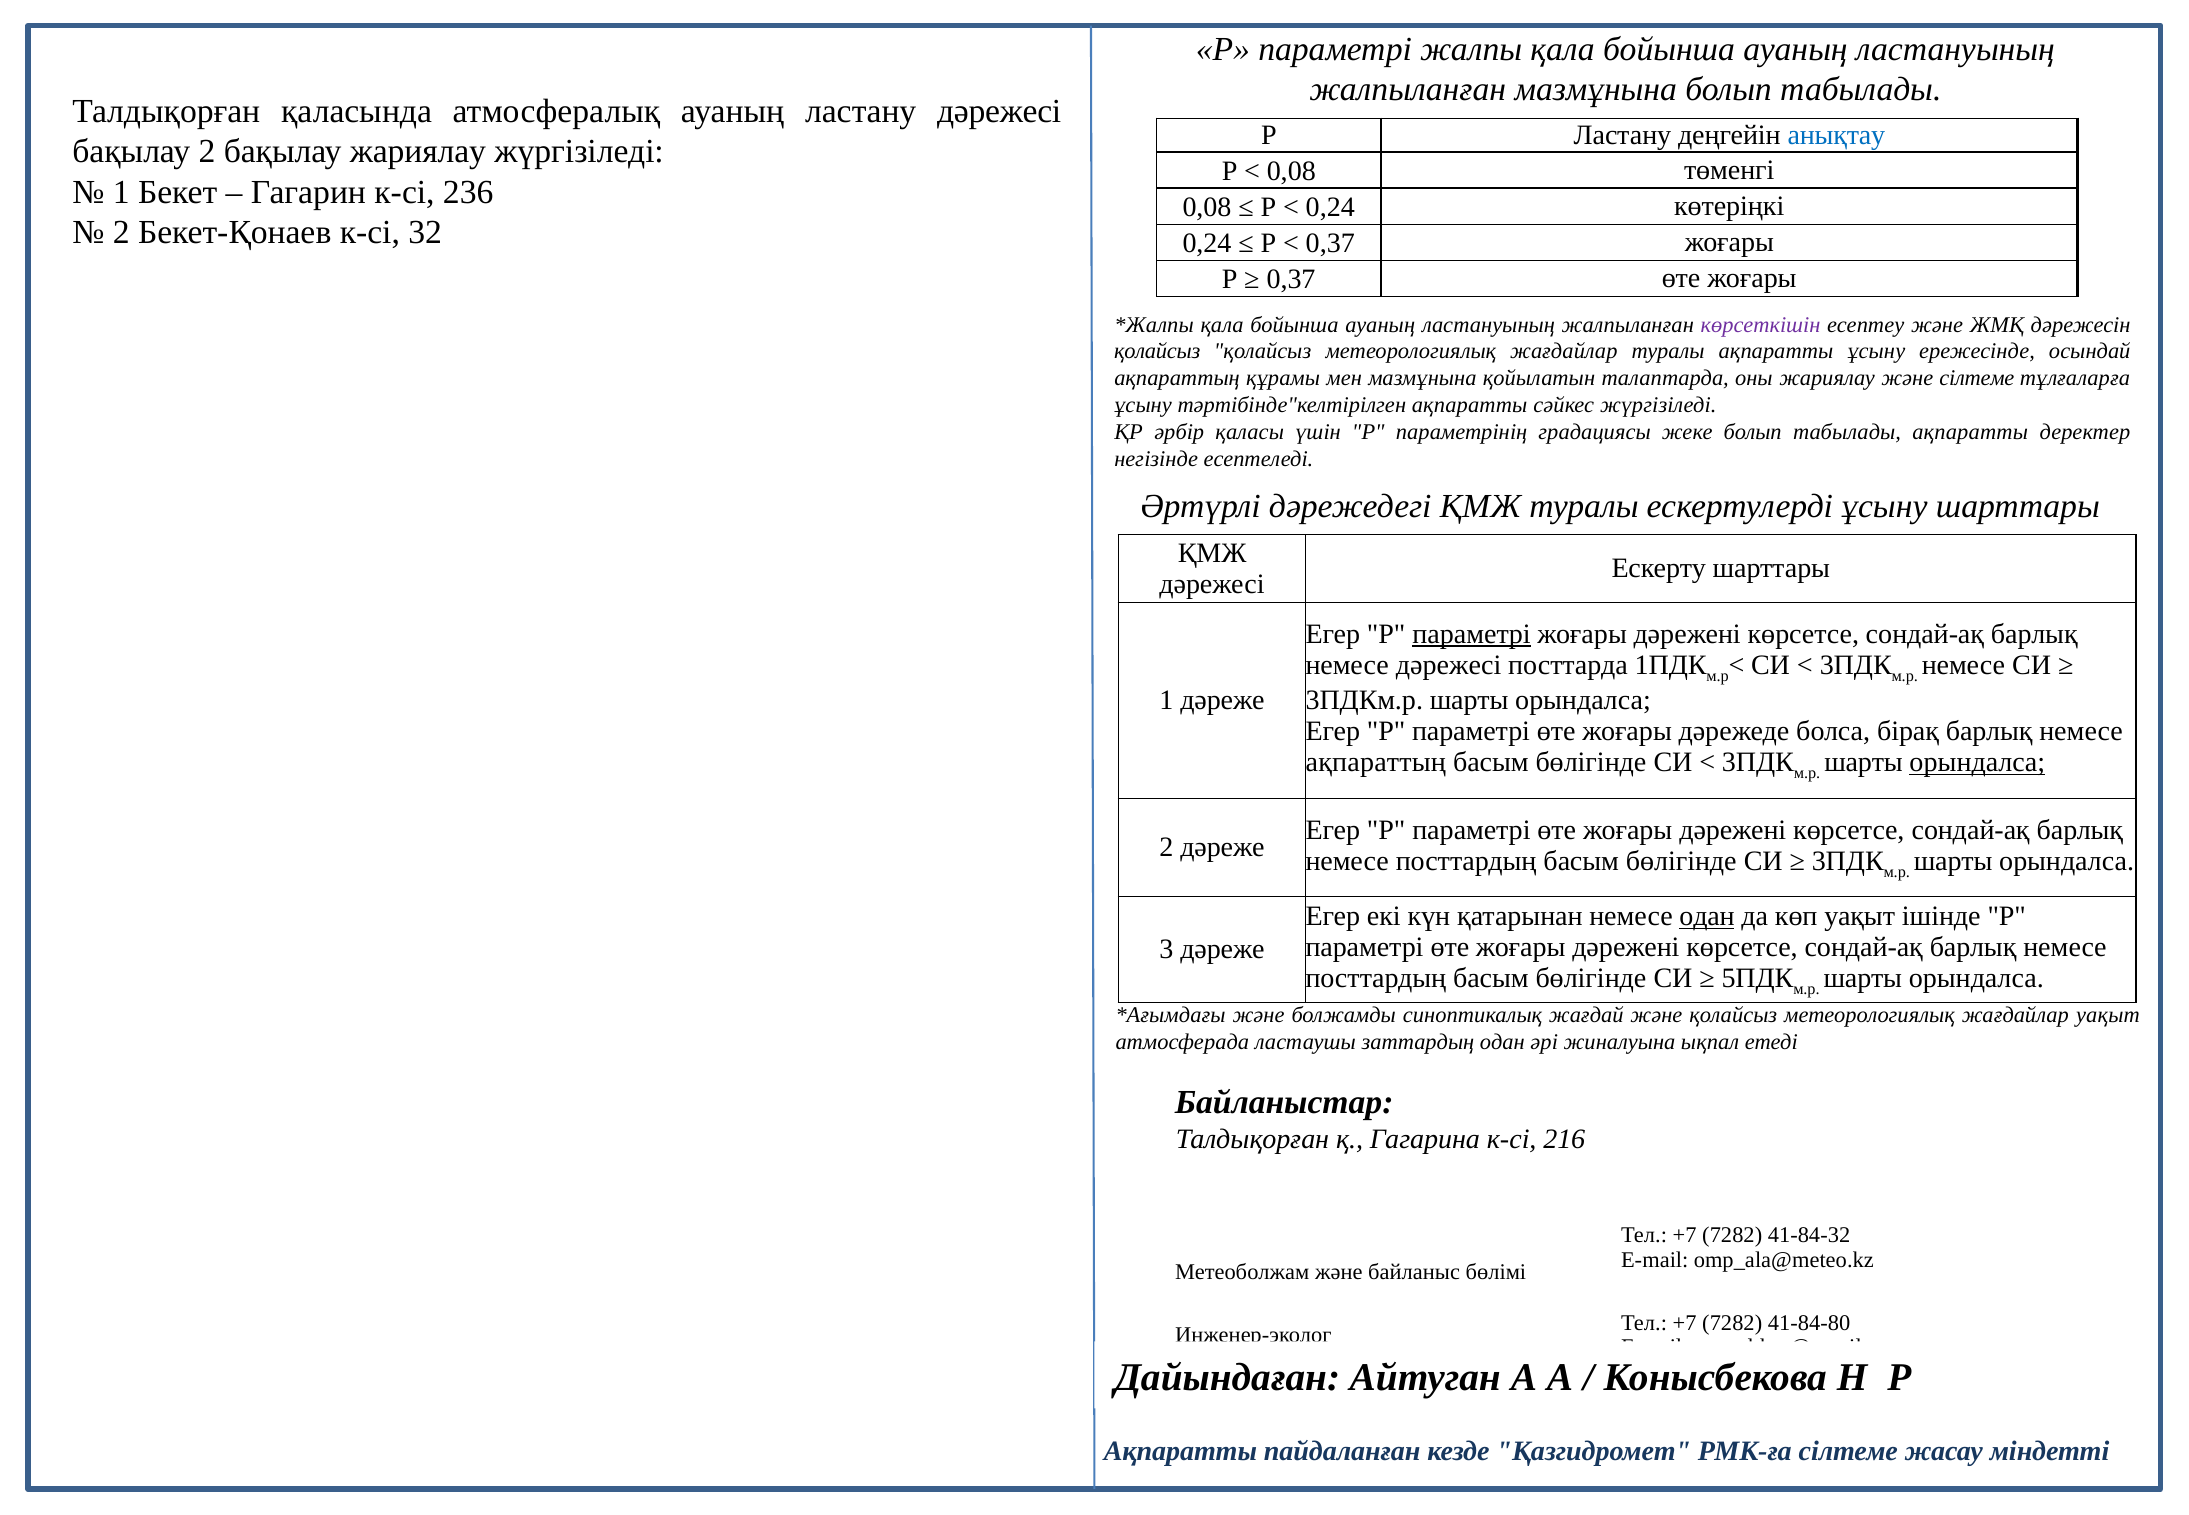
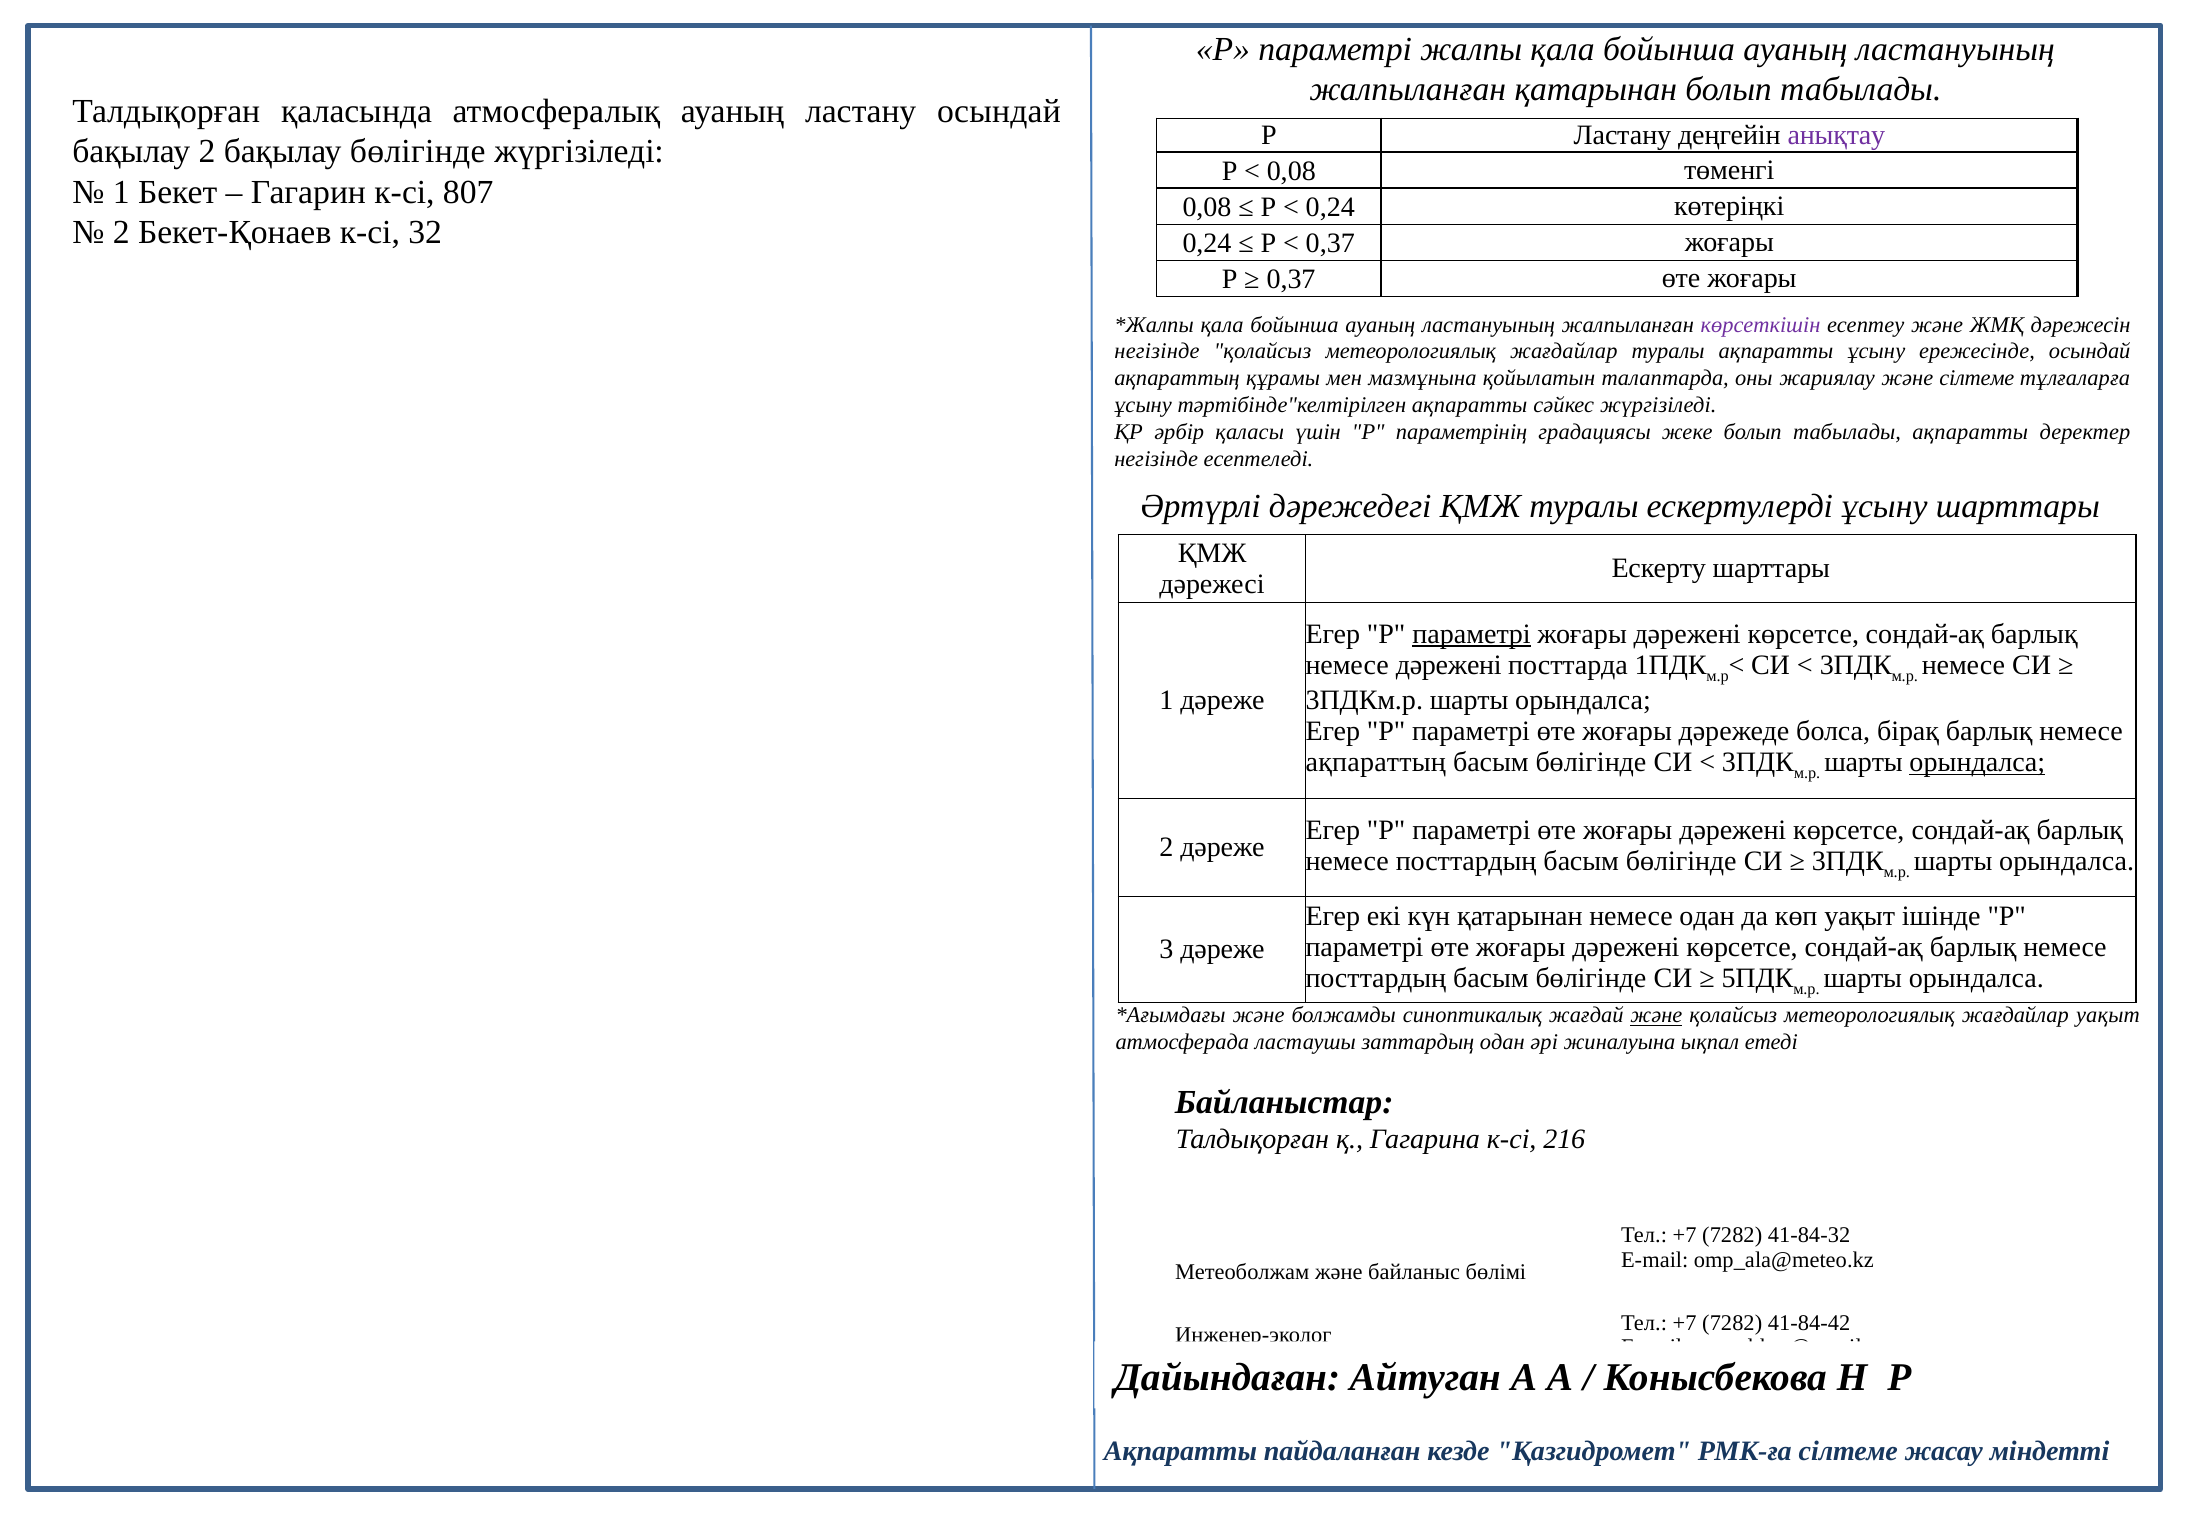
жалпыланған мазмұнына: мазмұнына -> қатарынан
ластану дәрежесі: дәрежесі -> осындай
анықтау colour: blue -> purple
бақылау жариялау: жариялау -> бөлігінде
236: 236 -> 807
қолайсыз at (1157, 352): қолайсыз -> негізінде
немесе дәрежесі: дәрежесі -> дәрежені
одан at (1707, 917) underline: present -> none
және at (1656, 1016) underline: none -> present
41-84-80: 41-84-80 -> 41-84-42
